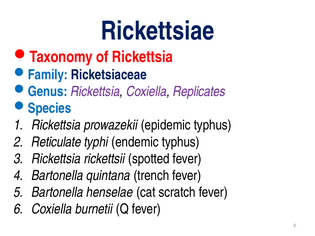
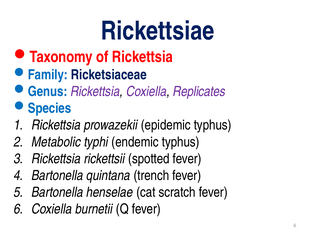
Reticulate: Reticulate -> Metabolic
